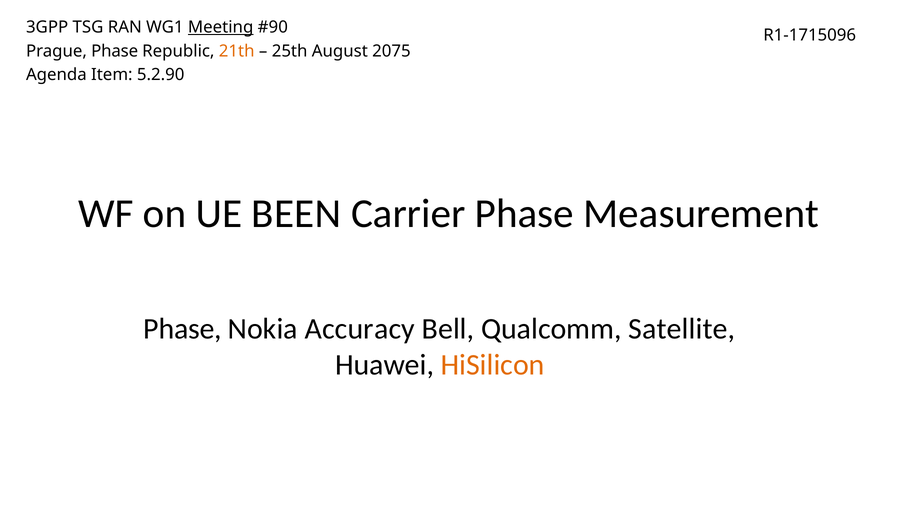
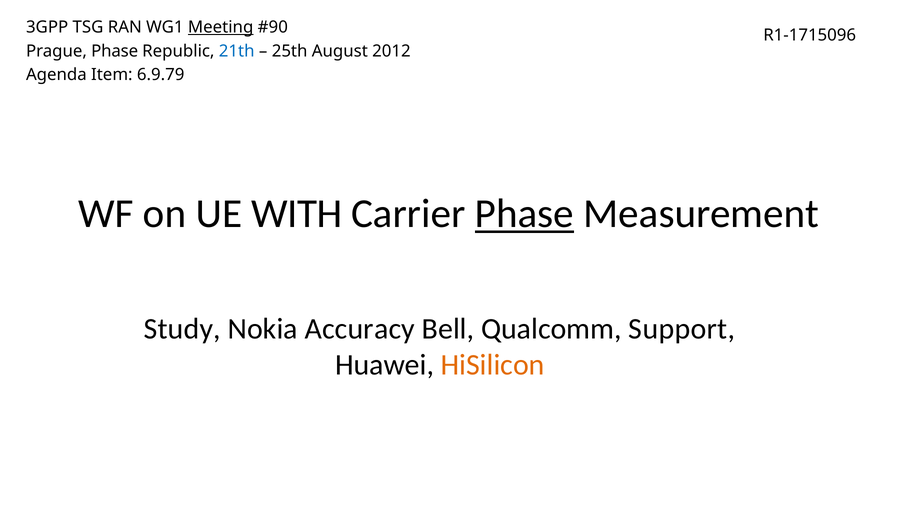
21th colour: orange -> blue
2075: 2075 -> 2012
5.2.90: 5.2.90 -> 6.9.79
BEEN: BEEN -> WITH
Phase at (524, 214) underline: none -> present
Phase at (183, 329): Phase -> Study
Satellite: Satellite -> Support
